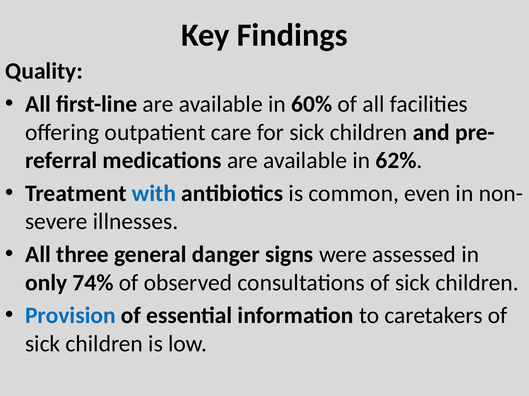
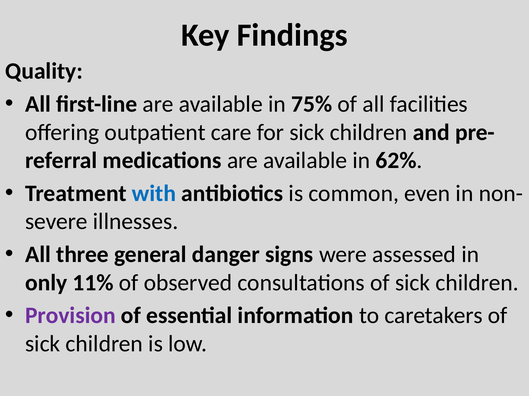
60%: 60% -> 75%
74%: 74% -> 11%
Provision colour: blue -> purple
